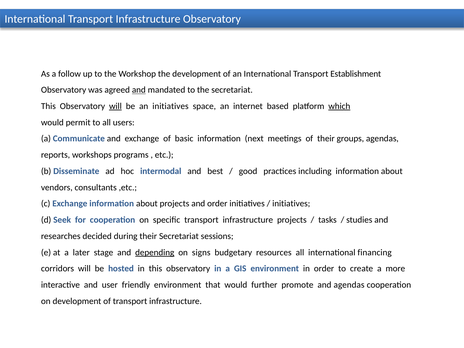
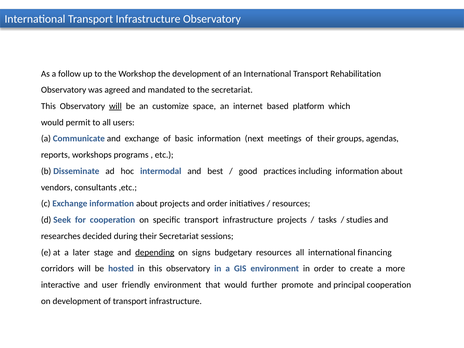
Establishment: Establishment -> Rehabilitation
and at (139, 90) underline: present -> none
an initiatives: initiatives -> customize
which underline: present -> none
initiatives at (291, 204): initiatives -> resources
and agendas: agendas -> principal
